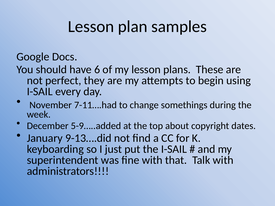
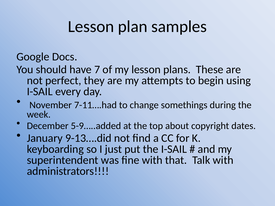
6: 6 -> 7
